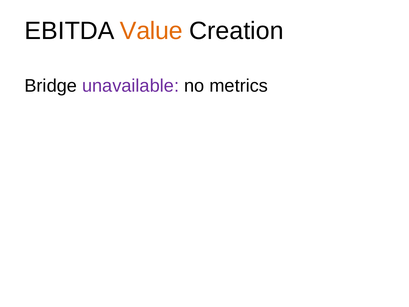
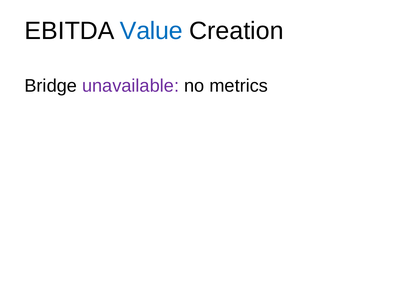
Value colour: orange -> blue
